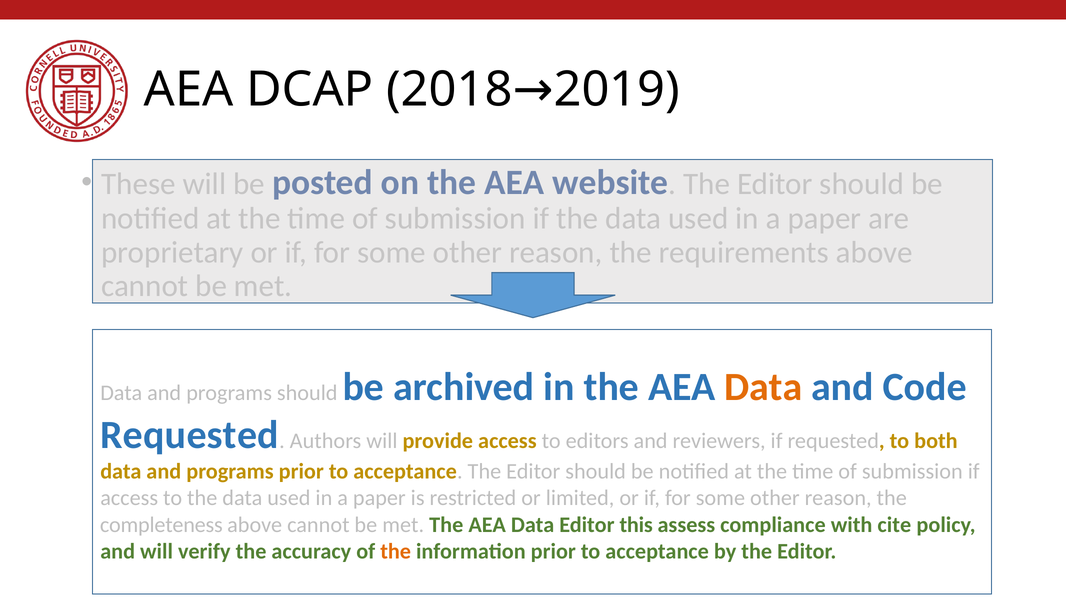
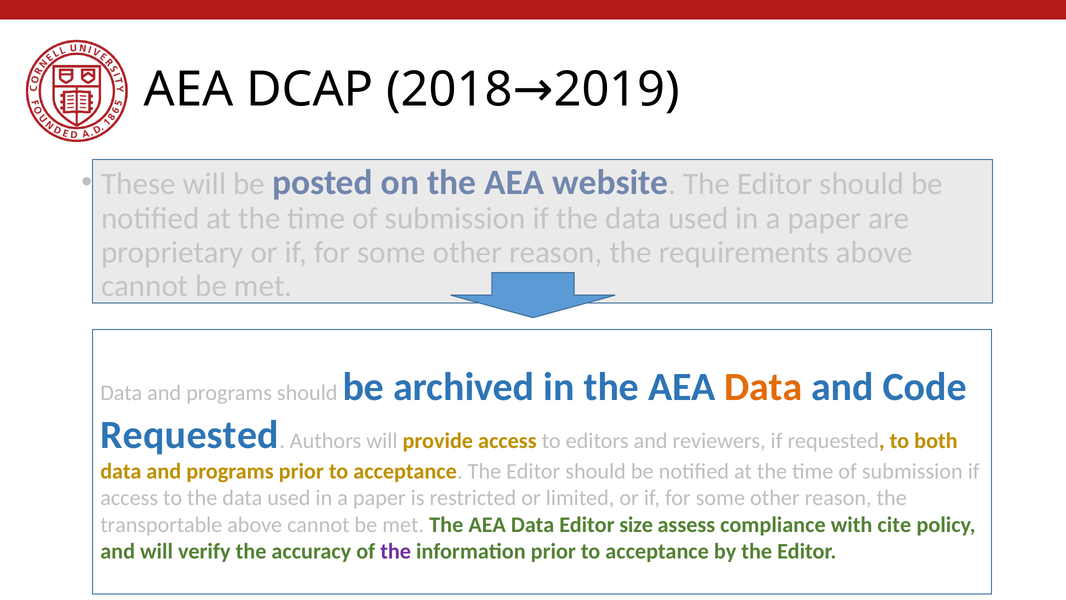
completeness: completeness -> transportable
this: this -> size
the at (396, 551) colour: orange -> purple
